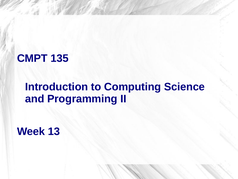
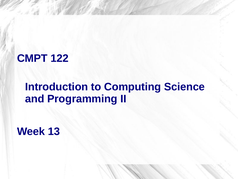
135: 135 -> 122
